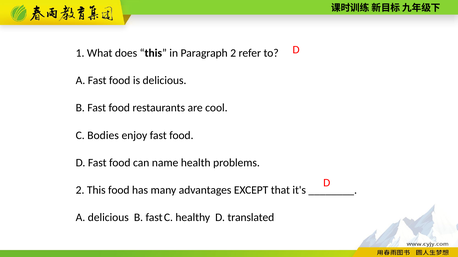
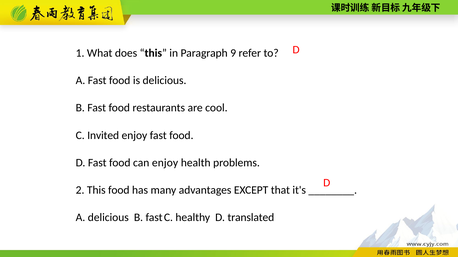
Paragraph 2: 2 -> 9
Bodies: Bodies -> Invited
can name: name -> enjoy
